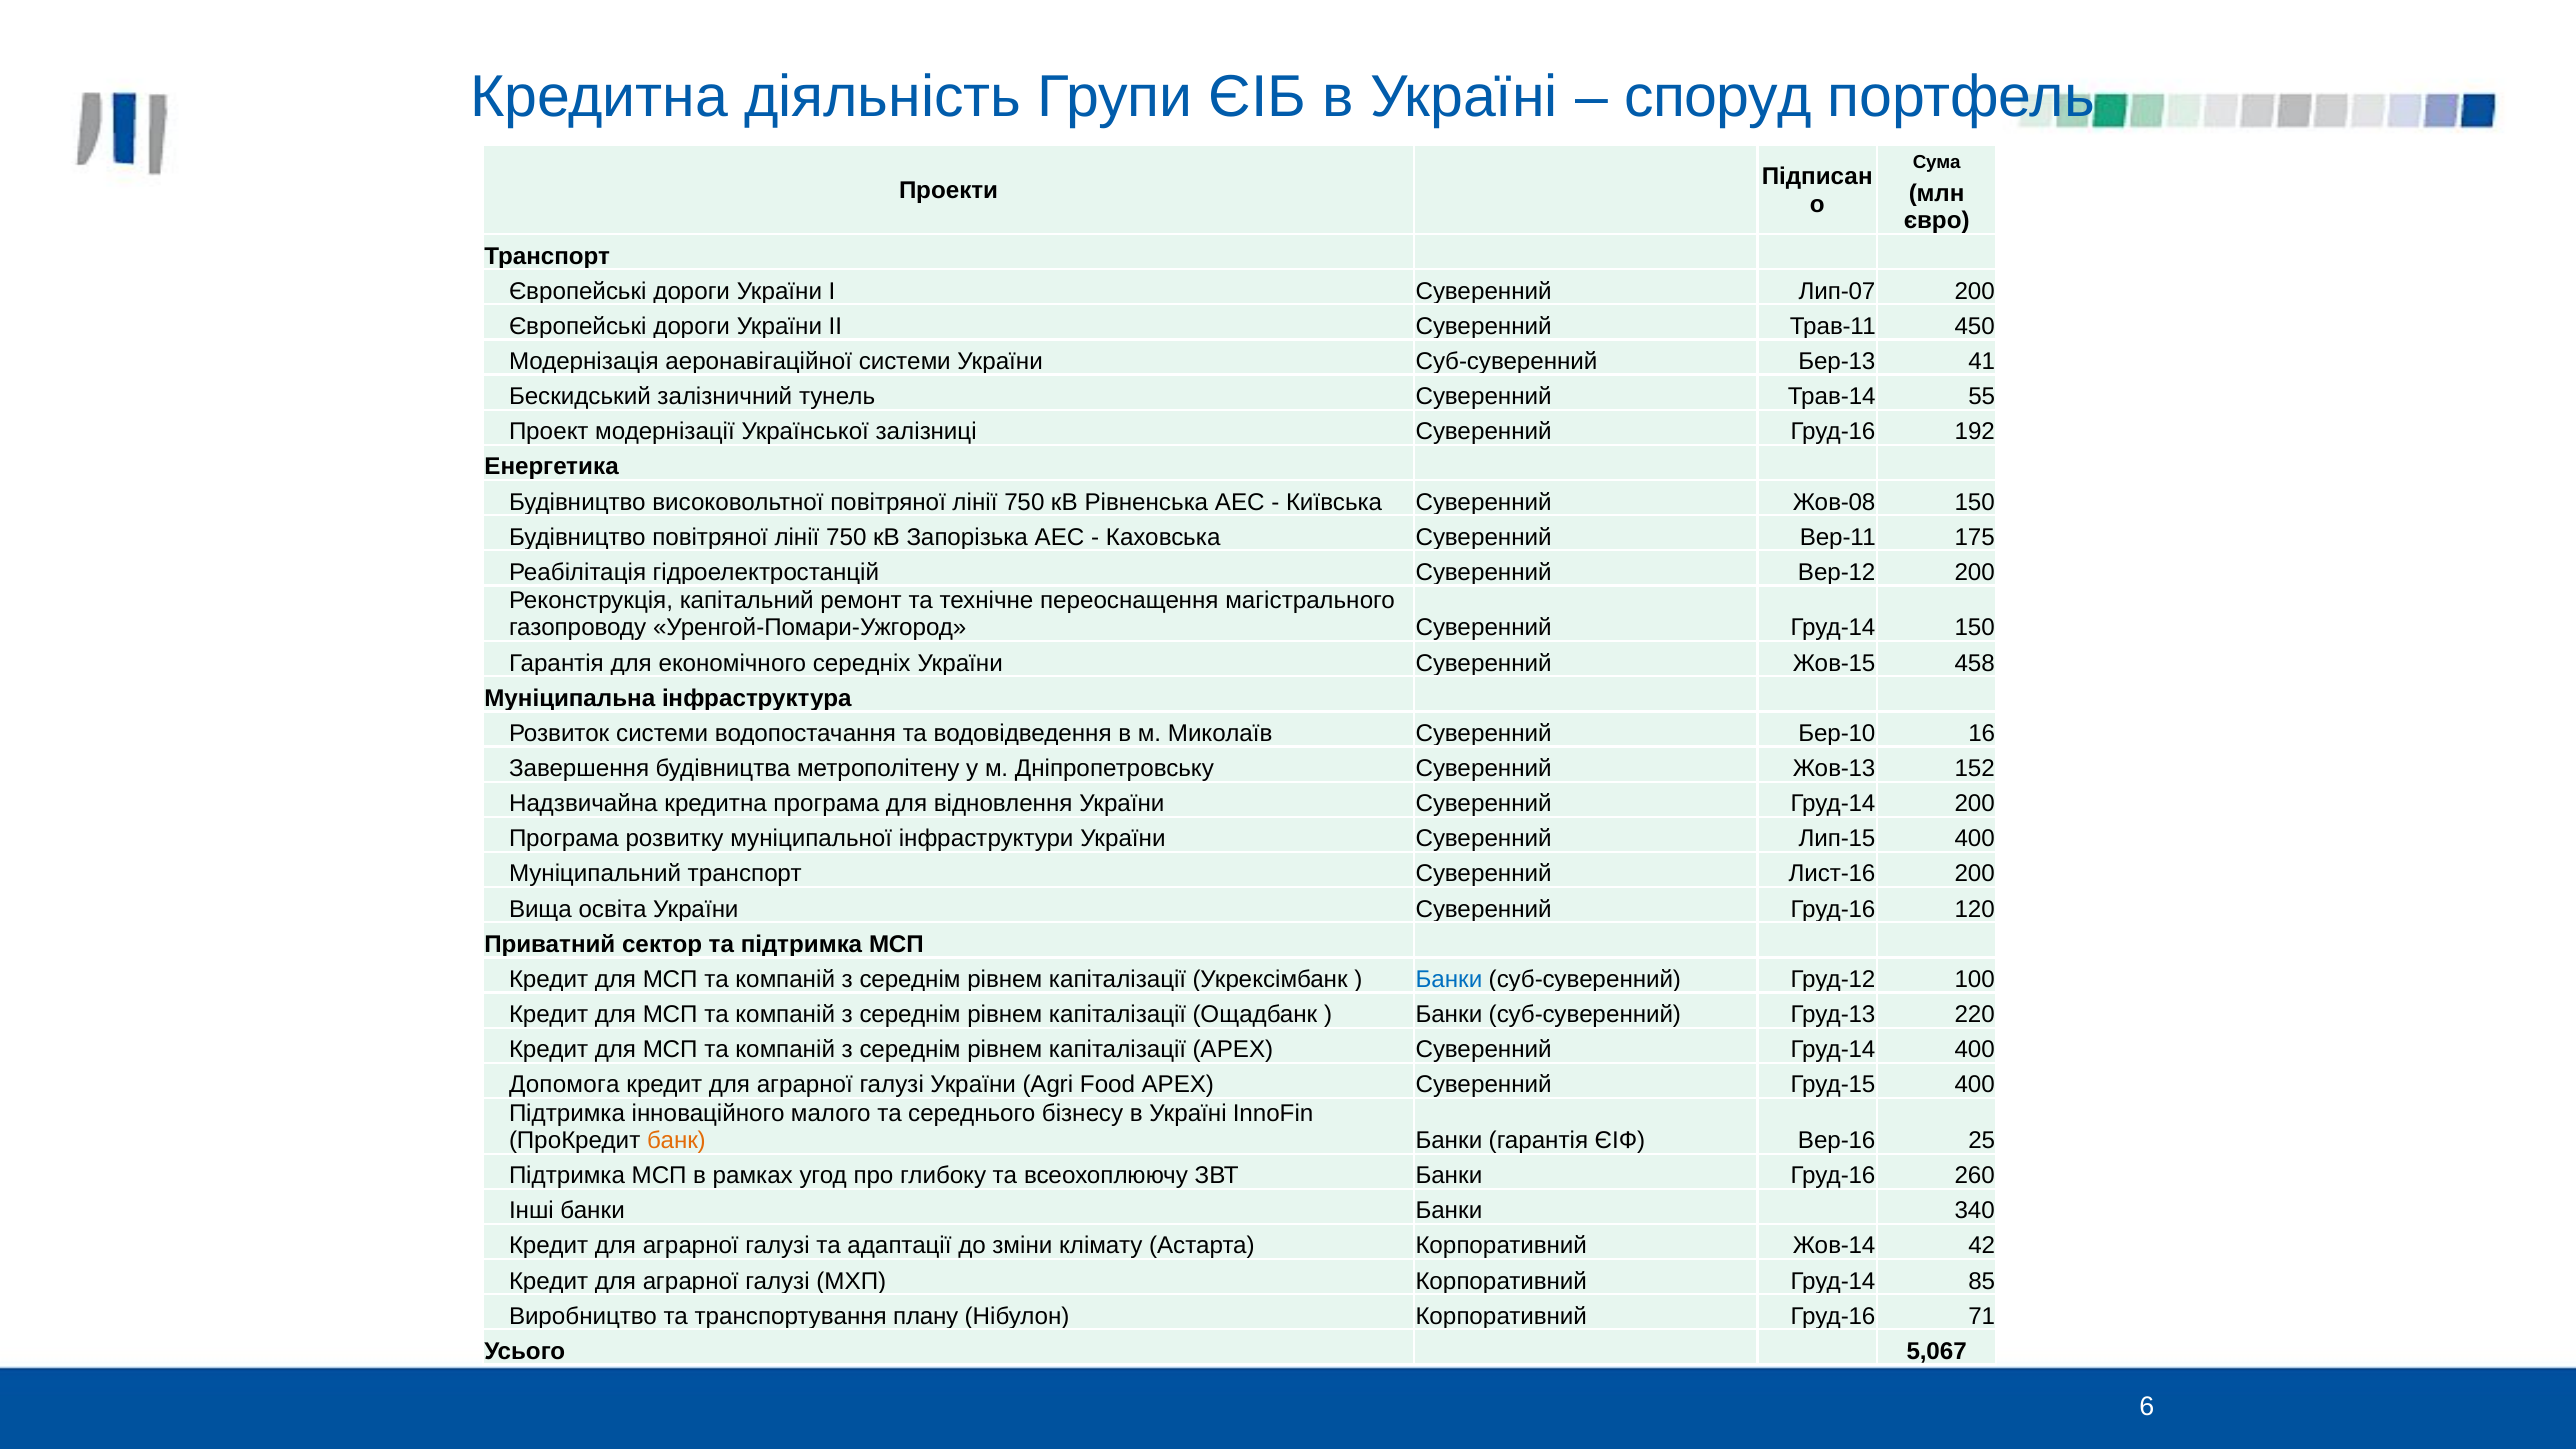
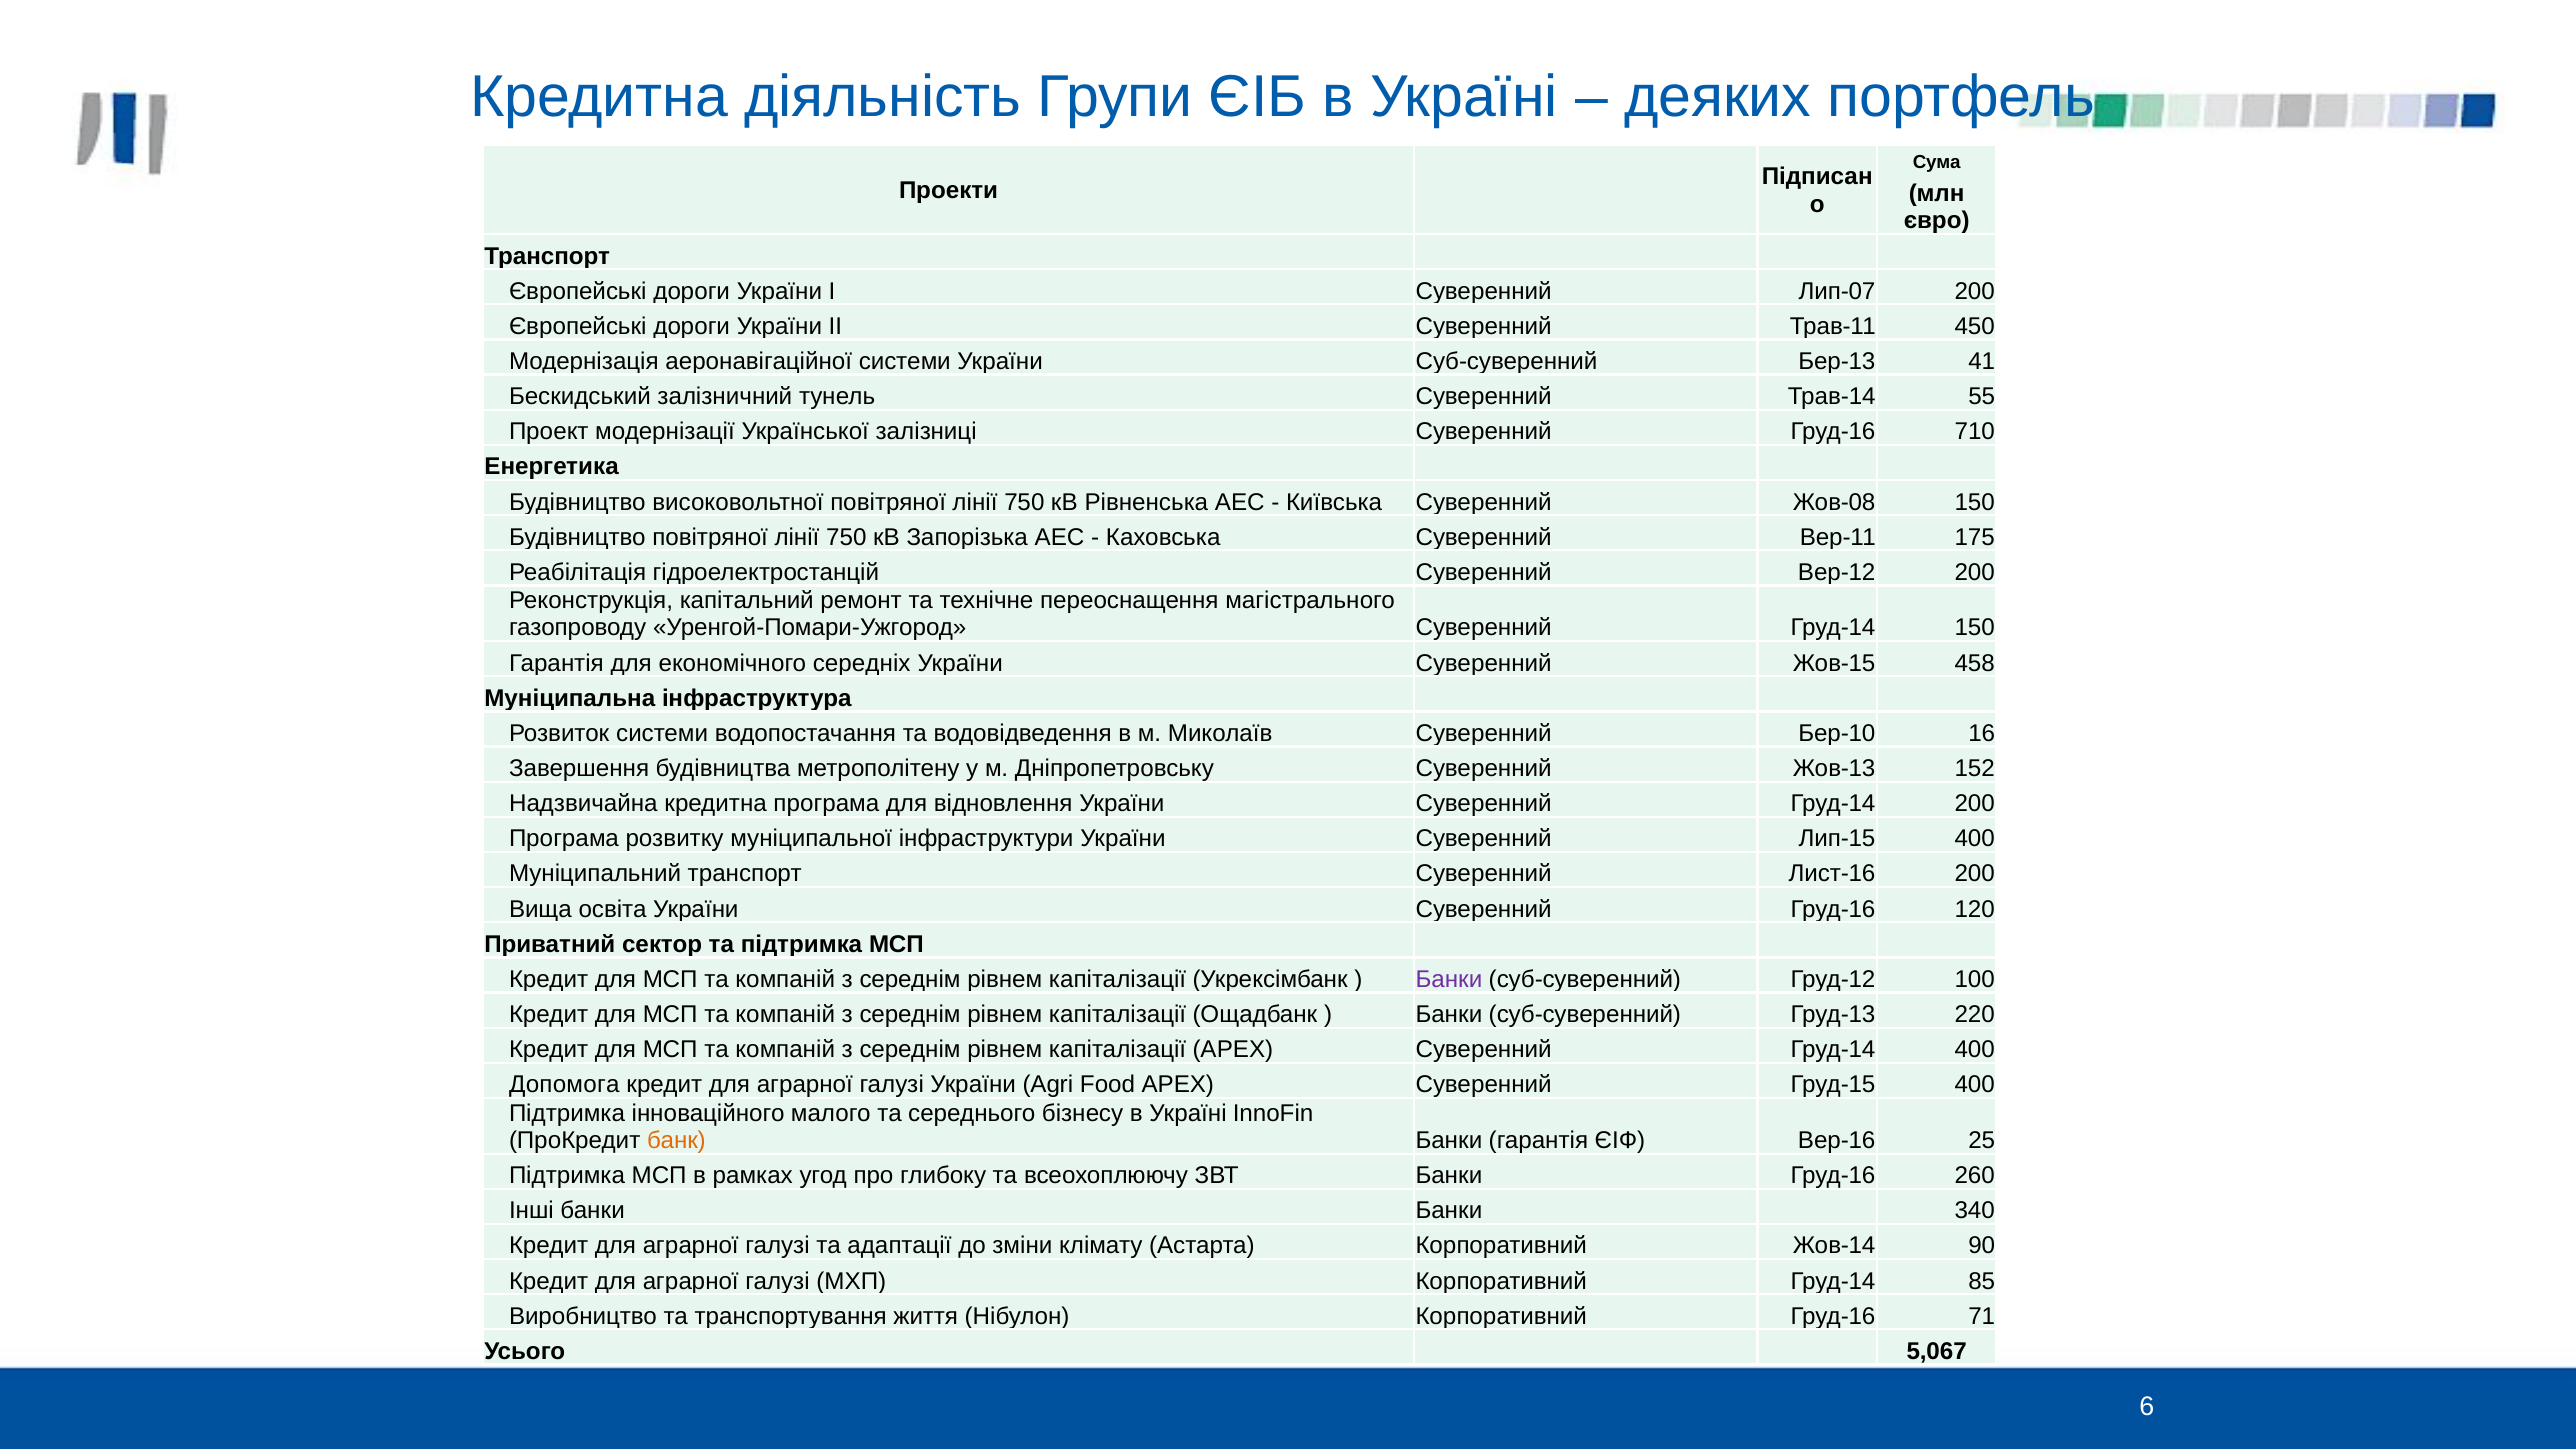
споруд: споруд -> деяких
192: 192 -> 710
Банки at (1449, 979) colour: blue -> purple
42: 42 -> 90
плану: плану -> життя
